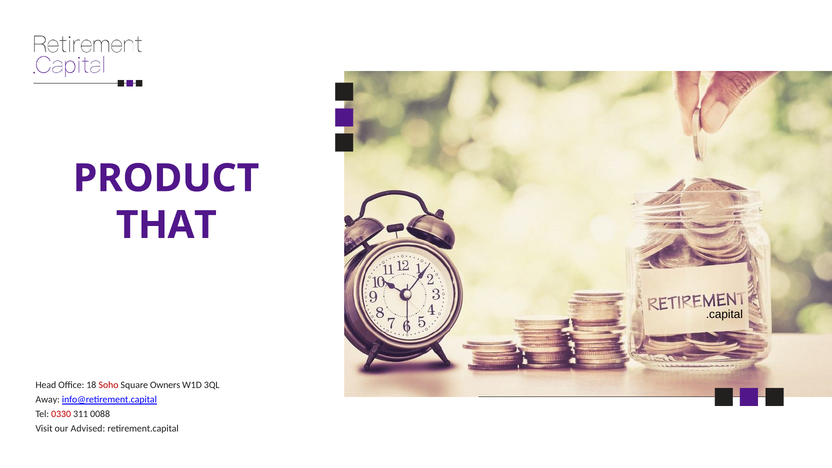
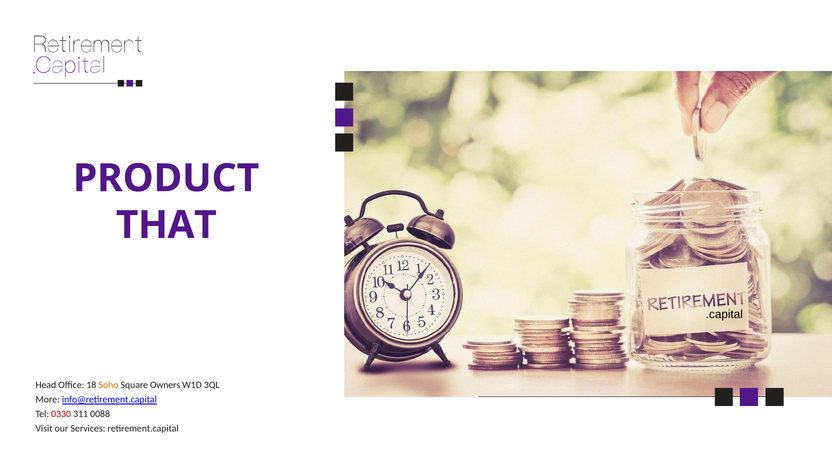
Soho colour: red -> orange
Away: Away -> More
Advised: Advised -> Services
